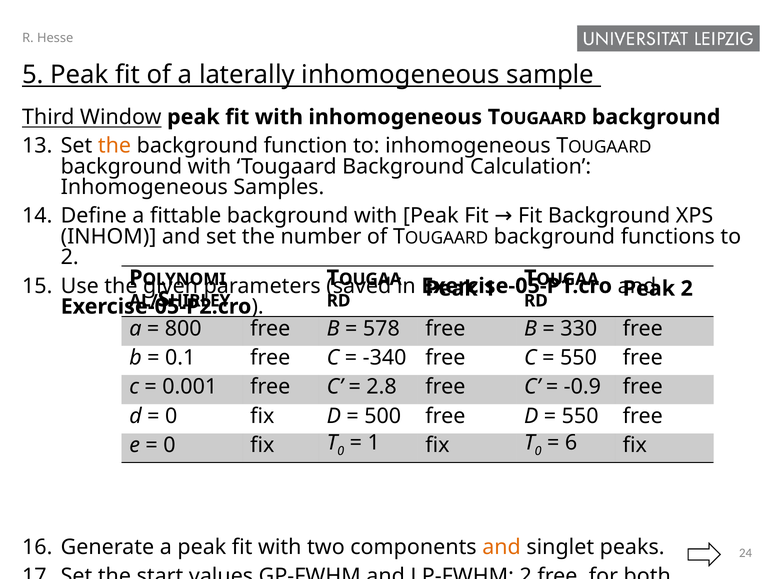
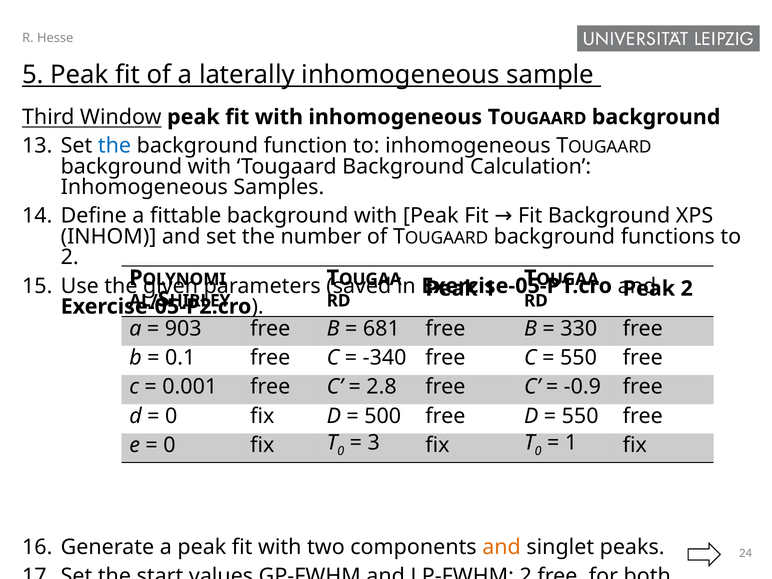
the at (114, 146) colour: orange -> blue
800: 800 -> 903
578: 578 -> 681
1 at (374, 443): 1 -> 3
6 at (571, 443): 6 -> 1
